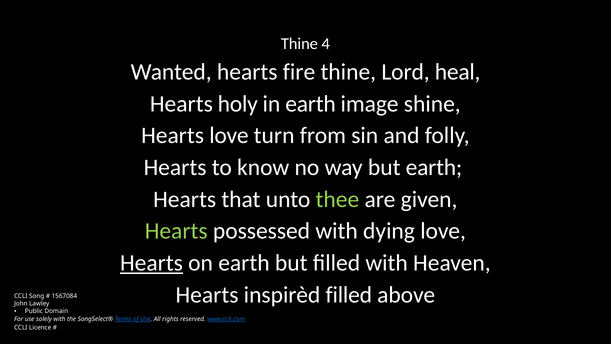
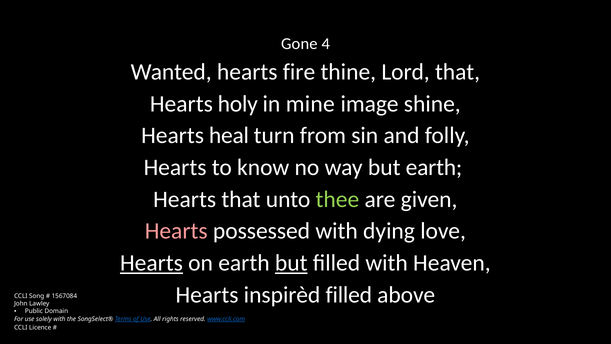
Thine at (299, 44): Thine -> Gone
Lord heal: heal -> that
in earth: earth -> mine
Hearts love: love -> heal
Hearts at (176, 231) colour: light green -> pink
but at (291, 263) underline: none -> present
